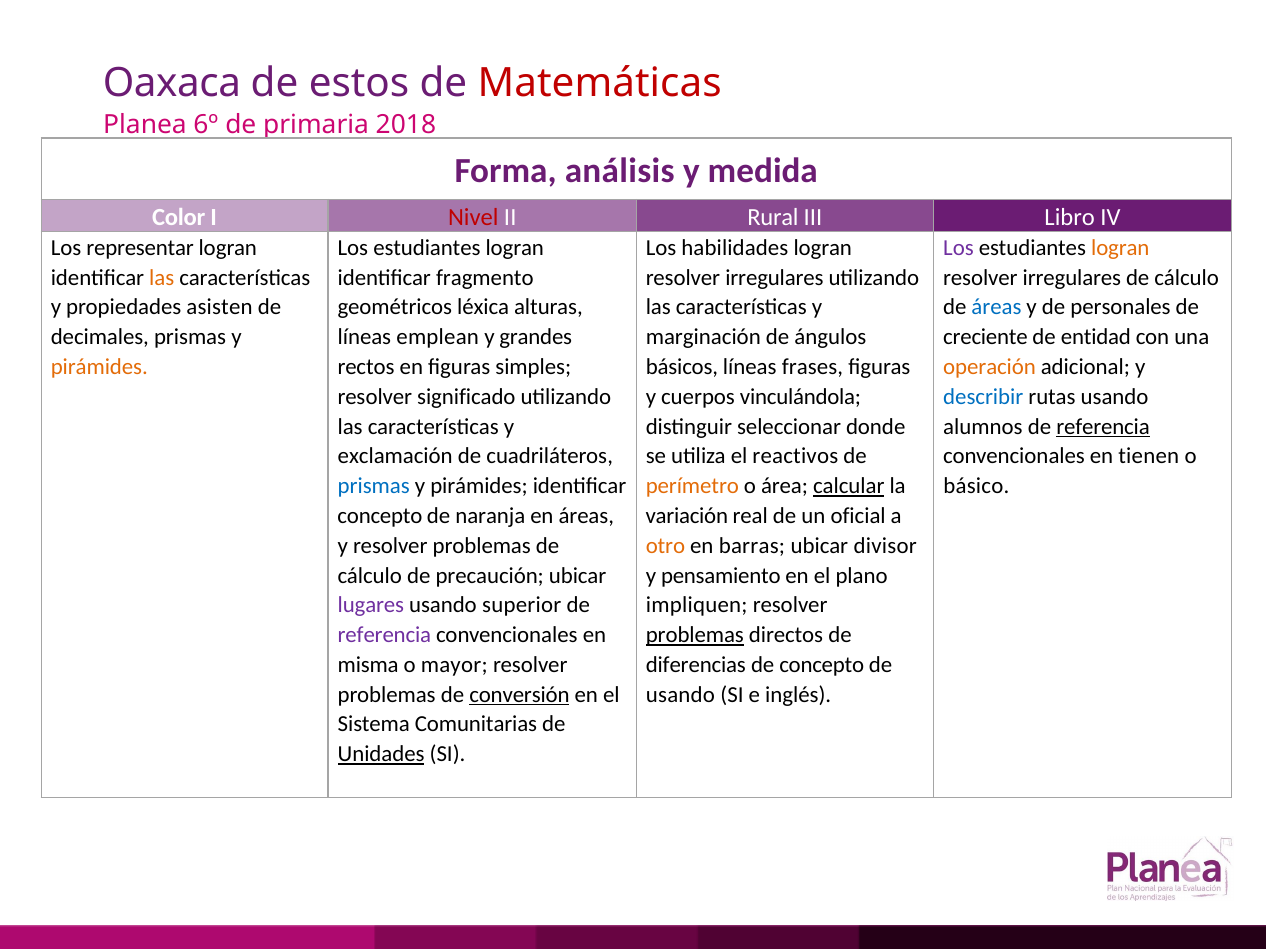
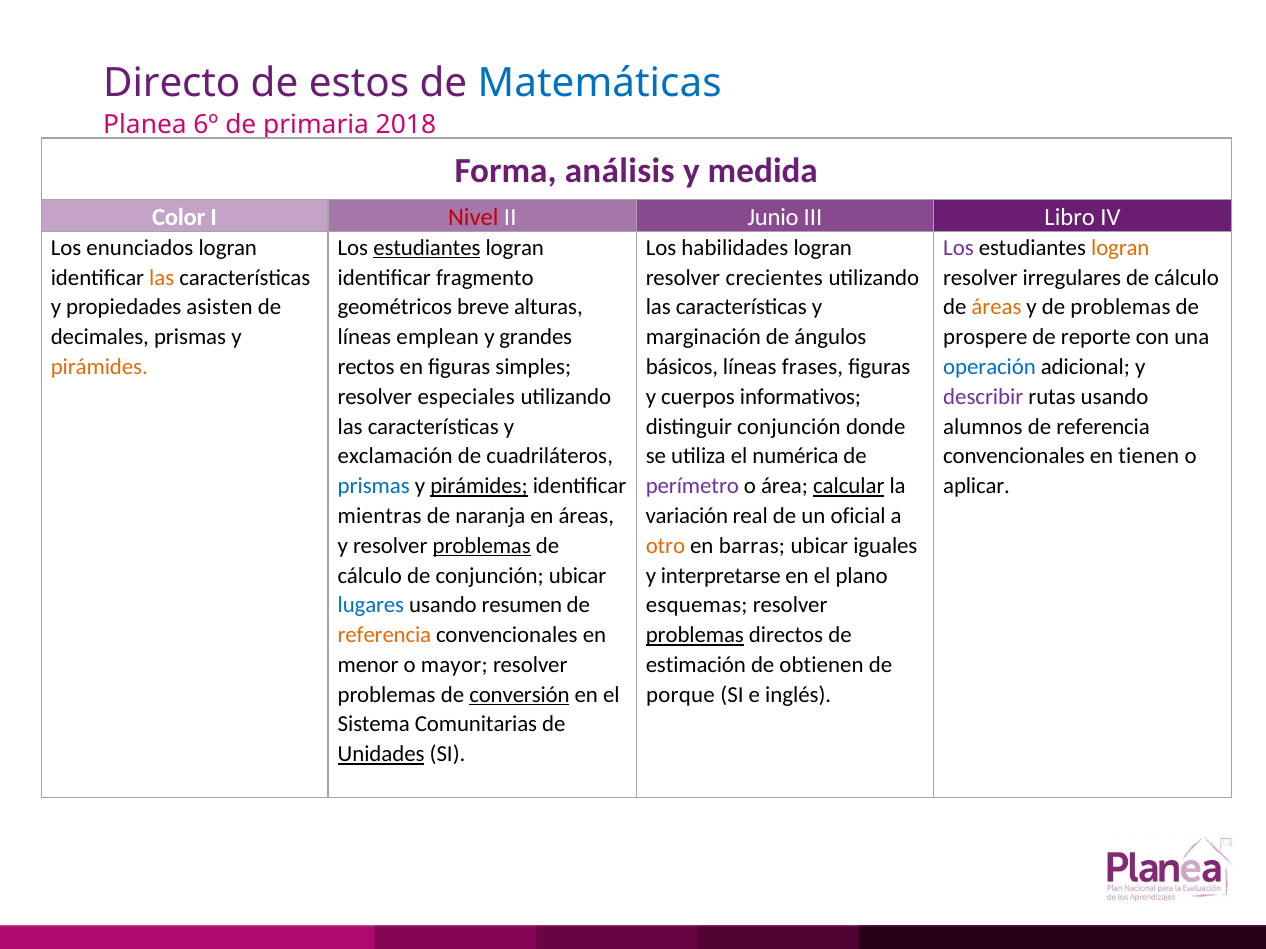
Oaxaca: Oaxaca -> Directo
Matemáticas colour: red -> blue
Rural: Rural -> Junio
representar: representar -> enunciados
estudiantes at (427, 248) underline: none -> present
irregulares at (774, 278): irregulares -> crecientes
léxica: léxica -> breve
áreas at (996, 308) colour: blue -> orange
de personales: personales -> problemas
creciente: creciente -> prospere
entidad: entidad -> reporte
operación colour: orange -> blue
significado: significado -> especiales
vinculándola: vinculándola -> informativos
describir colour: blue -> purple
distinguir seleccionar: seleccionar -> conjunción
referencia at (1103, 427) underline: present -> none
reactivos: reactivos -> numérica
pirámides at (479, 486) underline: none -> present
perímetro colour: orange -> purple
básico: básico -> aplicar
concepto at (380, 516): concepto -> mientras
problemas at (482, 546) underline: none -> present
divisor: divisor -> iguales
de precaución: precaución -> conjunción
pensamiento: pensamiento -> interpretarse
lugares colour: purple -> blue
superior: superior -> resumen
impliquen: impliquen -> esquemas
referencia at (384, 635) colour: purple -> orange
misma: misma -> menor
diferencias: diferencias -> estimación
de concepto: concepto -> obtienen
usando at (680, 695): usando -> porque
